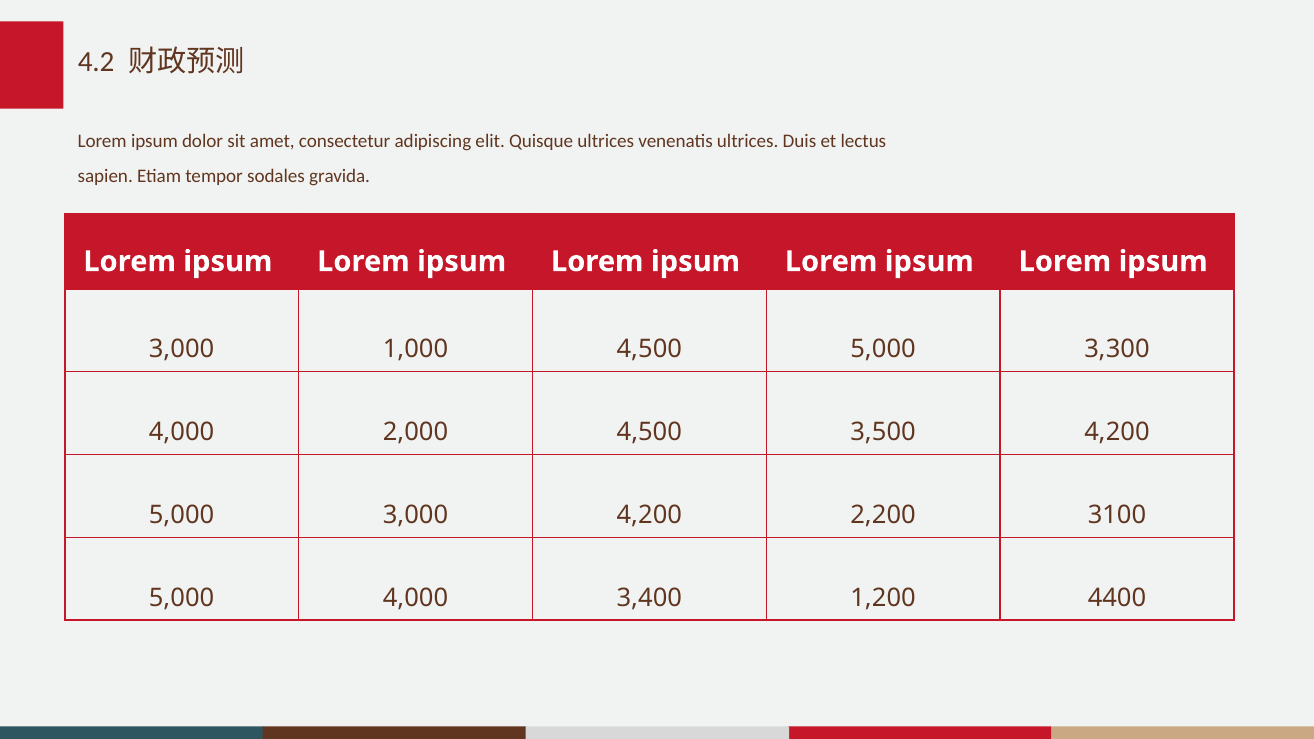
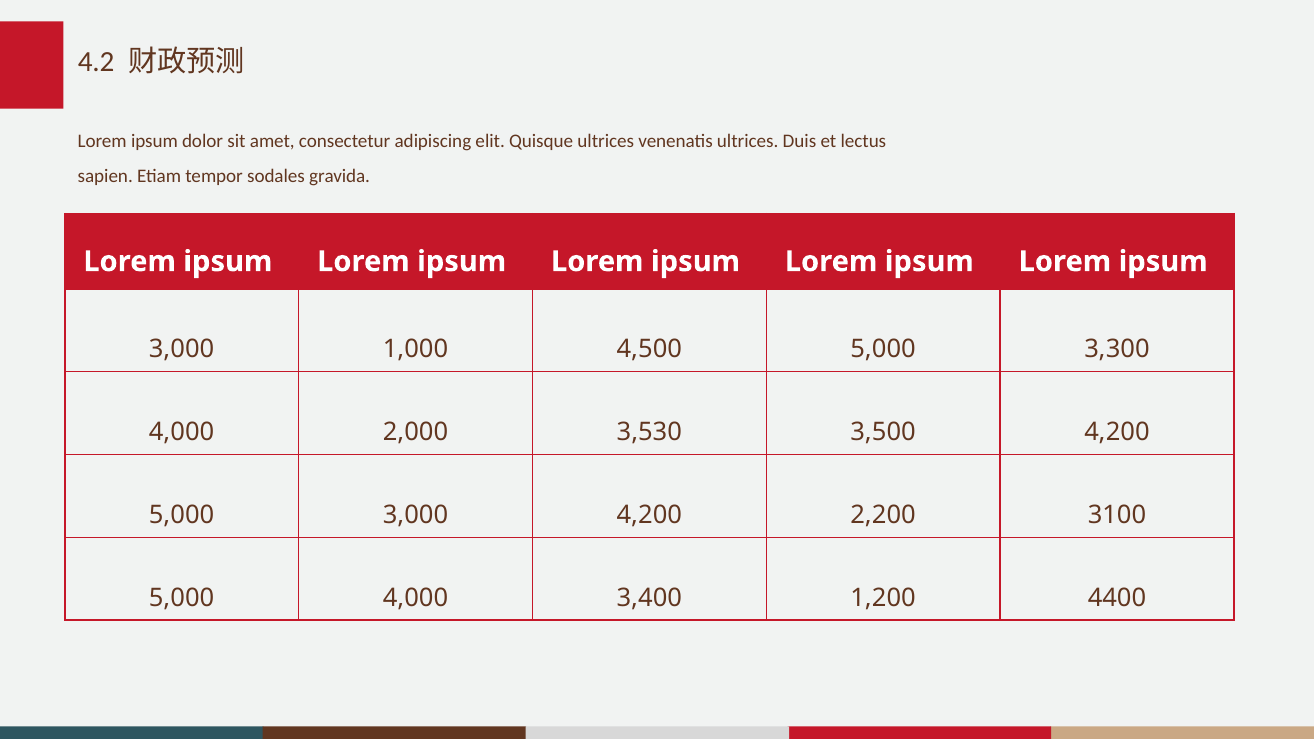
2,000 4,500: 4,500 -> 3,530
